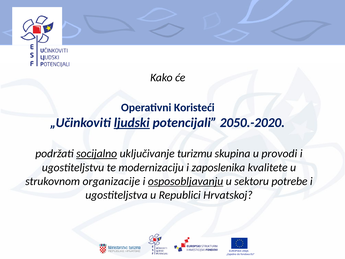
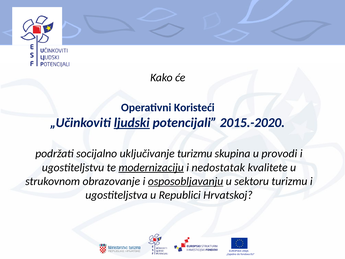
2050.-2020: 2050.-2020 -> 2015.-2020
socijalno underline: present -> none
modernizaciju underline: none -> present
zaposlenika: zaposlenika -> nedostatak
organizacije: organizacije -> obrazovanje
sektoru potrebe: potrebe -> turizmu
